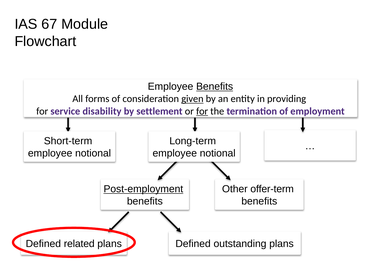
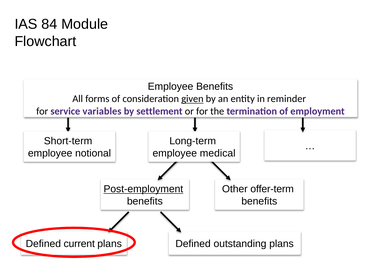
67: 67 -> 84
Benefits at (215, 87) underline: present -> none
providing: providing -> reminder
disability: disability -> variables
for at (202, 111) underline: present -> none
notional at (218, 153): notional -> medical
related: related -> current
